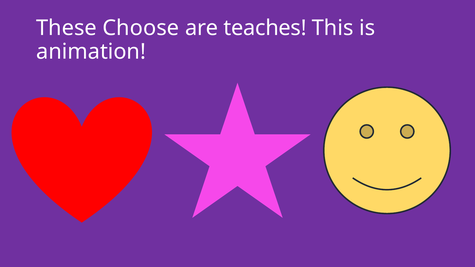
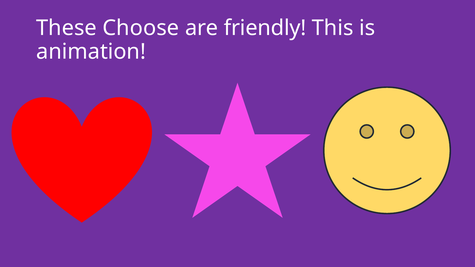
teaches: teaches -> friendly
